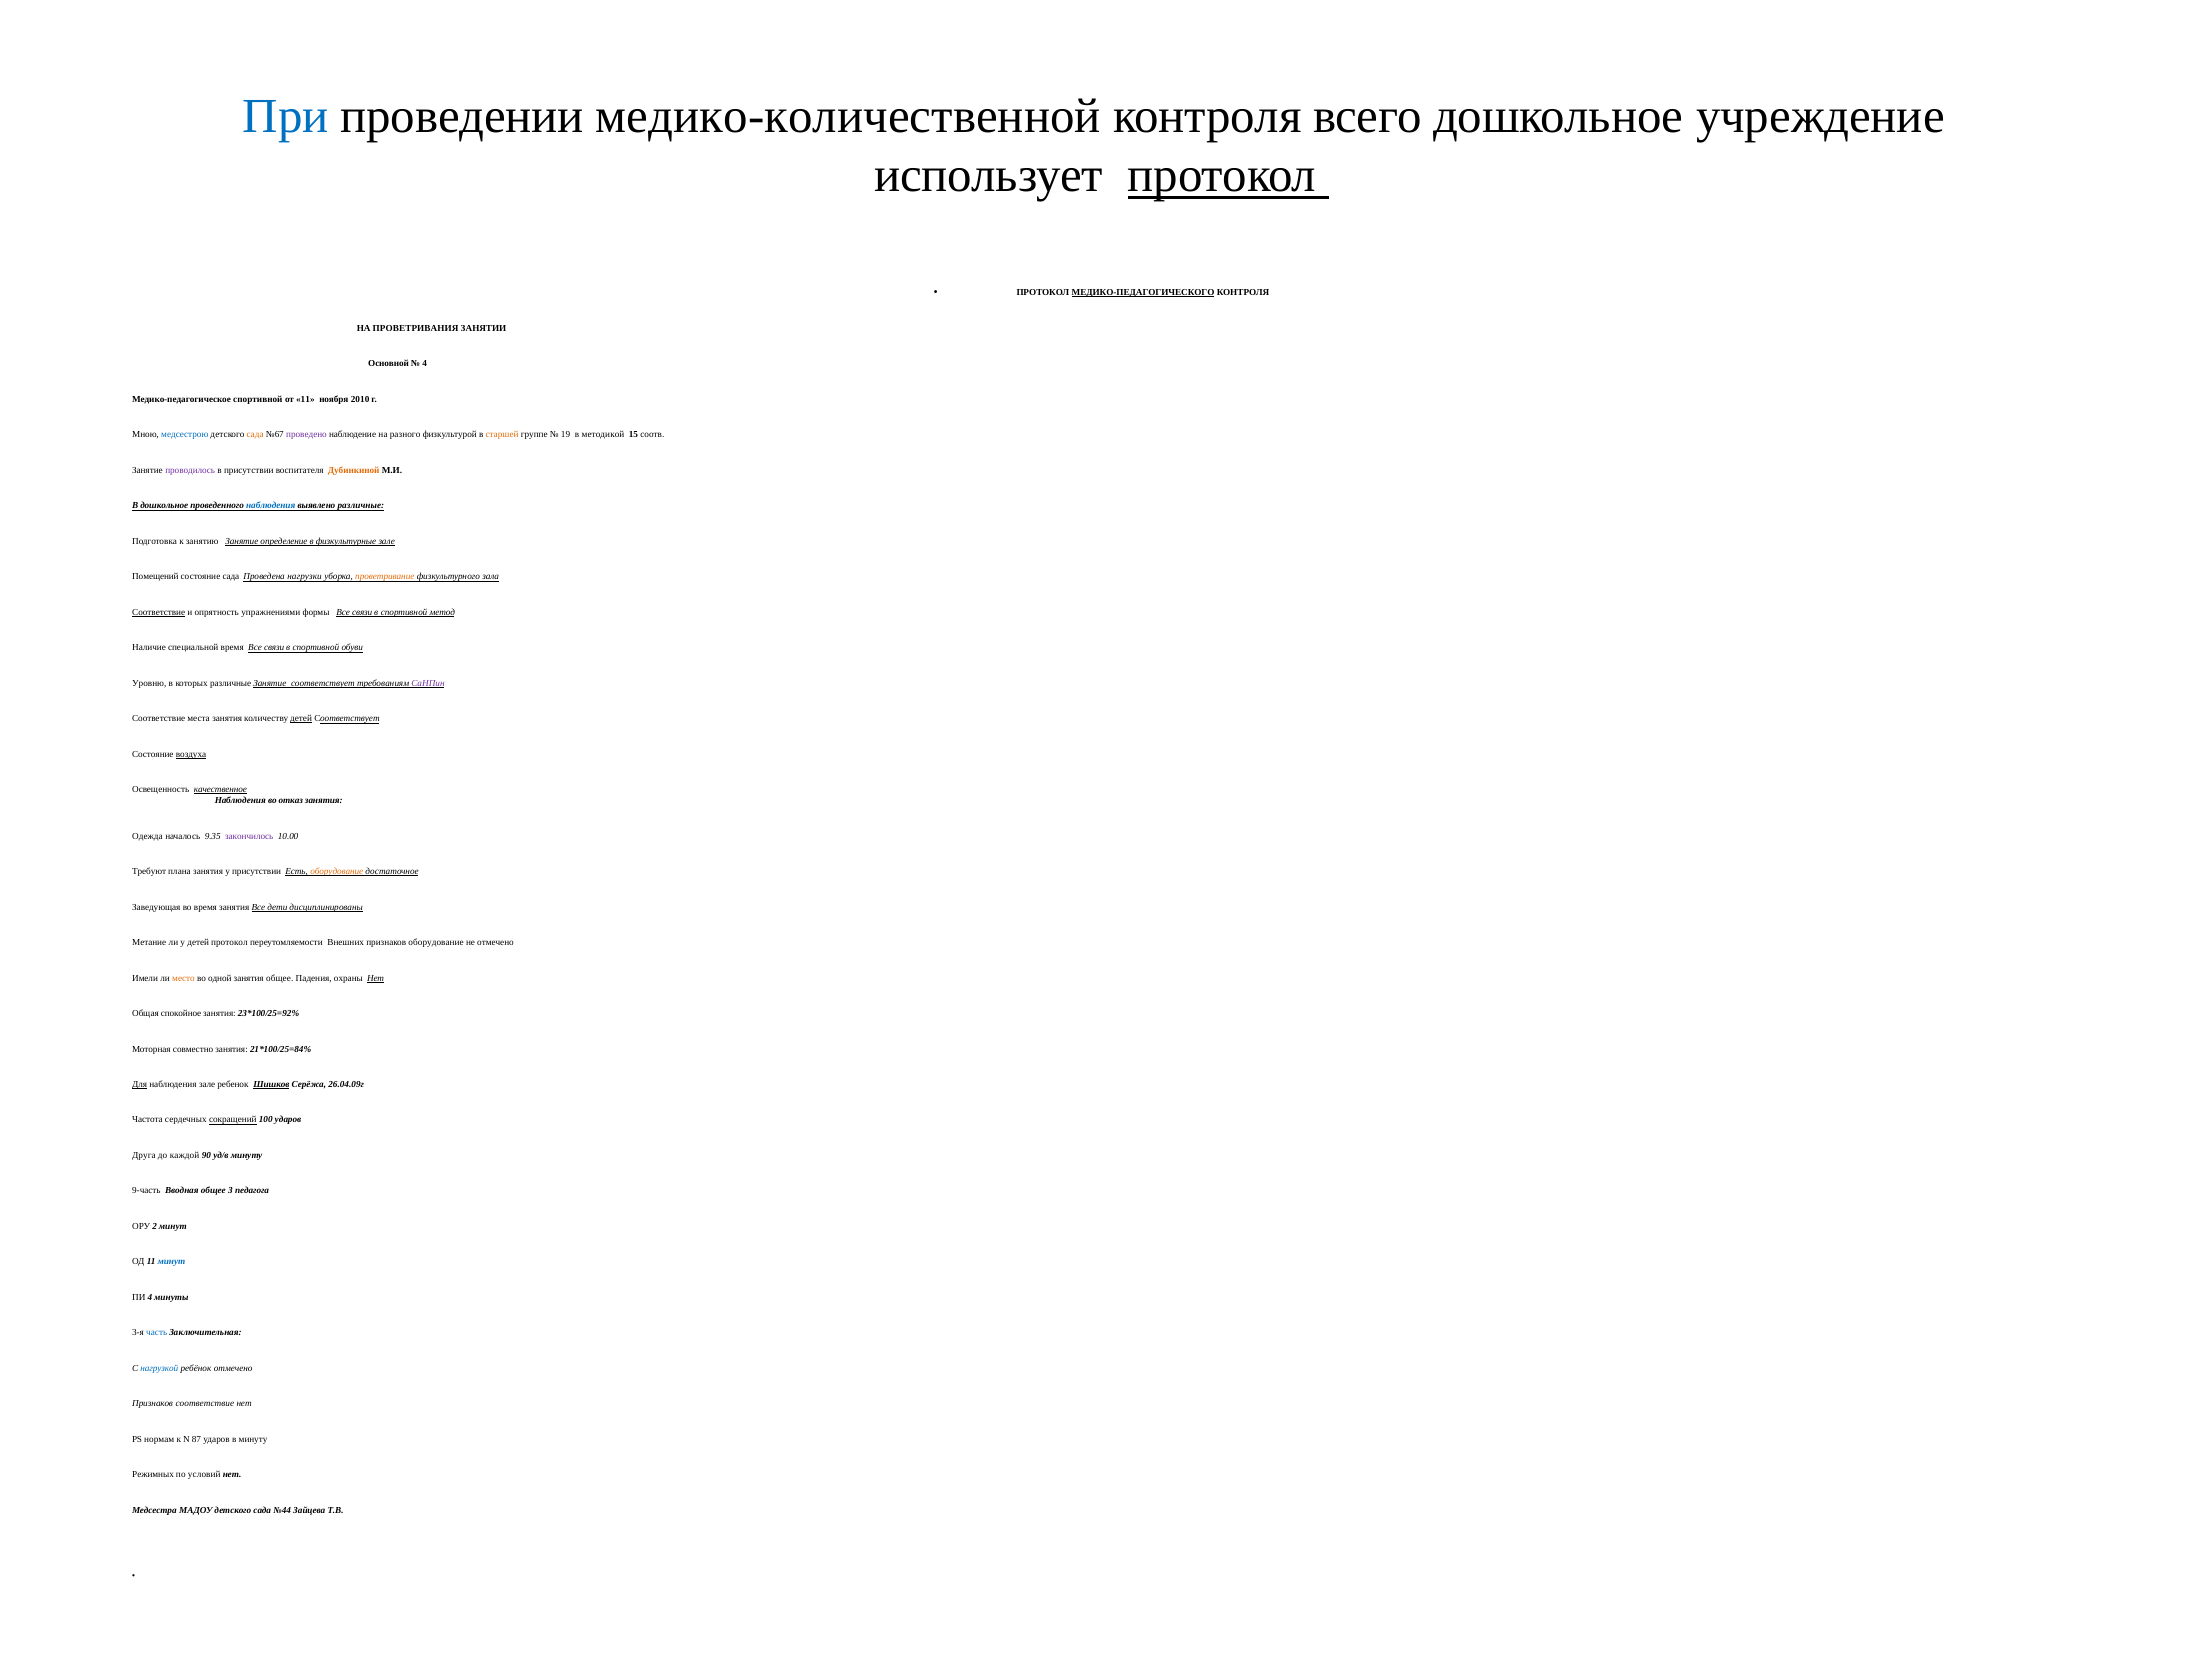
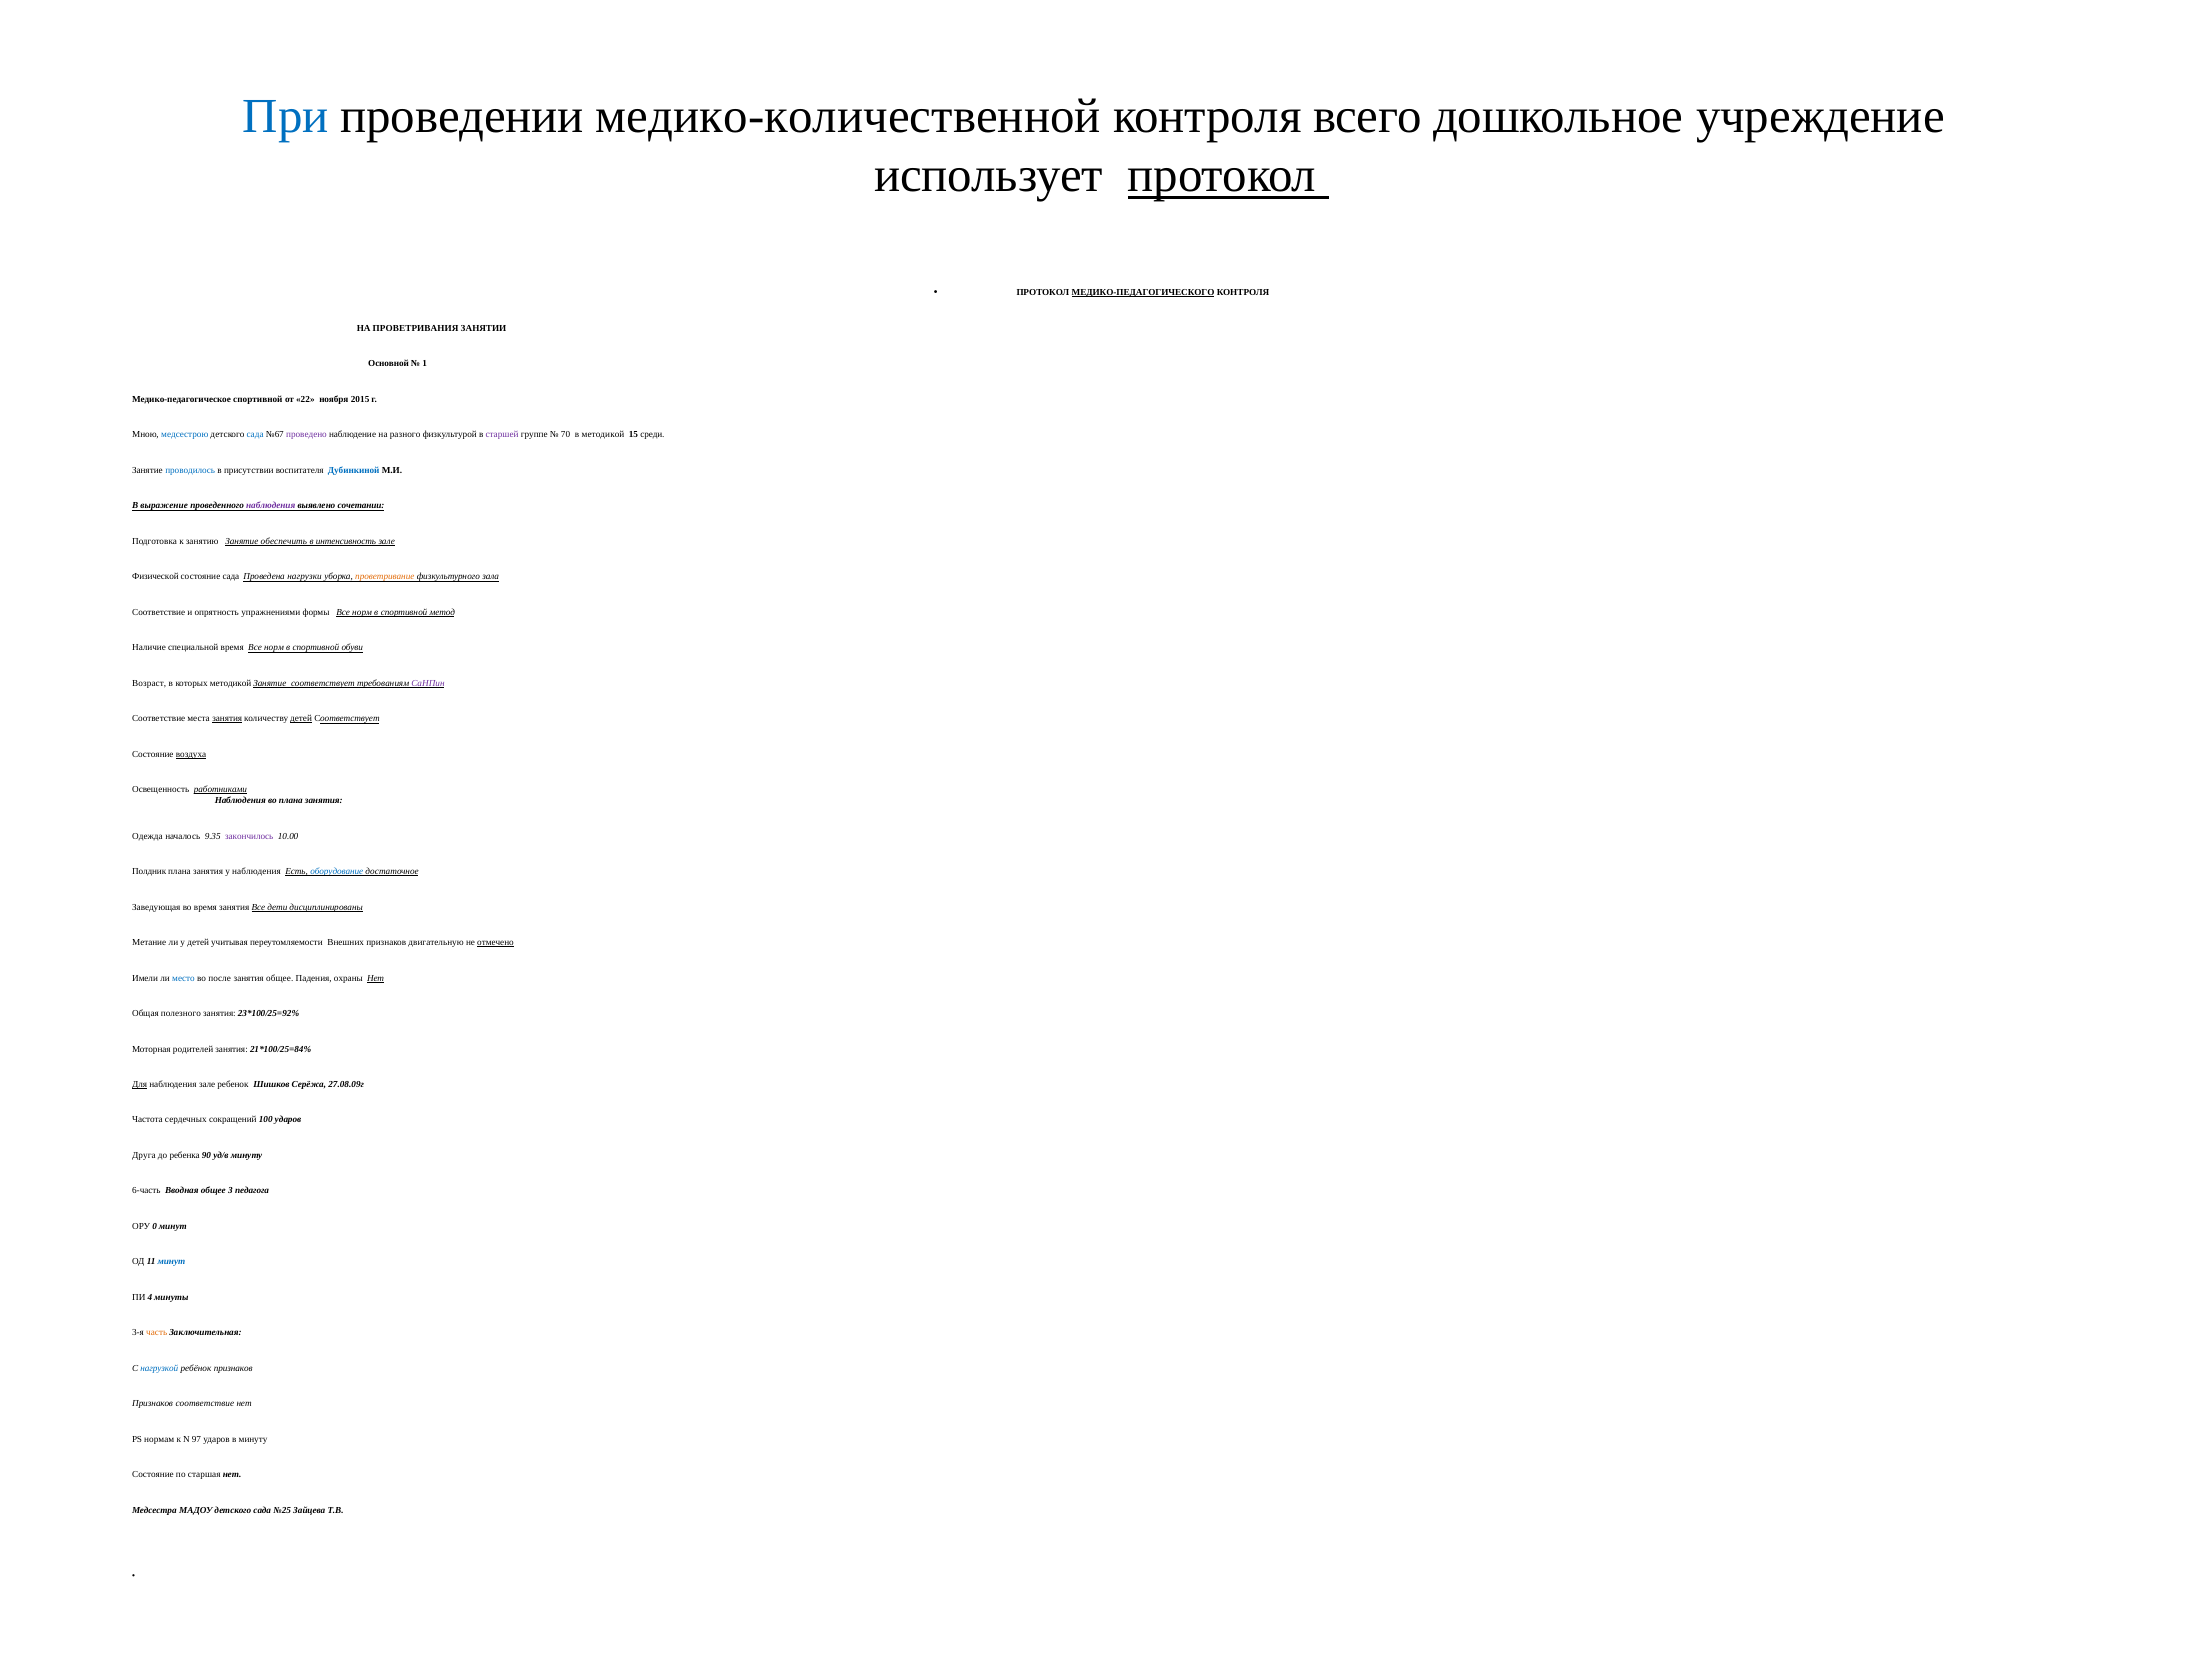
4 at (425, 363): 4 -> 1
от 11: 11 -> 22
2010: 2010 -> 2015
сада at (255, 434) colour: orange -> blue
старшей colour: orange -> purple
19: 19 -> 70
соотв: соотв -> среди
проводилось colour: purple -> blue
Дубинкиной colour: orange -> blue
В дошкольное: дошкольное -> выражение
наблюдения at (271, 505) colour: blue -> purple
выявлено различные: различные -> сочетании
определение: определение -> обеспечить
физкультурные: физкультурные -> интенсивность
Помещений: Помещений -> Физической
Соответствие at (159, 612) underline: present -> none
формы Все связи: связи -> норм
связи at (274, 647): связи -> норм
Уровню: Уровню -> Возраст
которых различные: различные -> методикой
занятия at (227, 718) underline: none -> present
качественное: качественное -> работниками
во отказ: отказ -> плана
Требуют: Требуют -> Полдник
у присутствии: присутствии -> наблюдения
оборудование at (337, 871) colour: orange -> blue
детей протокол: протокол -> учитывая
признаков оборудование: оборудование -> двигательную
отмечено at (496, 942) underline: none -> present
место colour: orange -> blue
одной: одной -> после
спокойное: спокойное -> полезного
совместно: совместно -> родителей
Шишков underline: present -> none
26.04.09г: 26.04.09г -> 27.08.09г
сокращений underline: present -> none
каждой: каждой -> ребенка
9-часть: 9-часть -> 6-часть
2: 2 -> 0
часть colour: blue -> orange
ребёнок отмечено: отмечено -> признаков
87: 87 -> 97
Режимных at (153, 1474): Режимных -> Состояние
условий: условий -> старшая
№44: №44 -> №25
